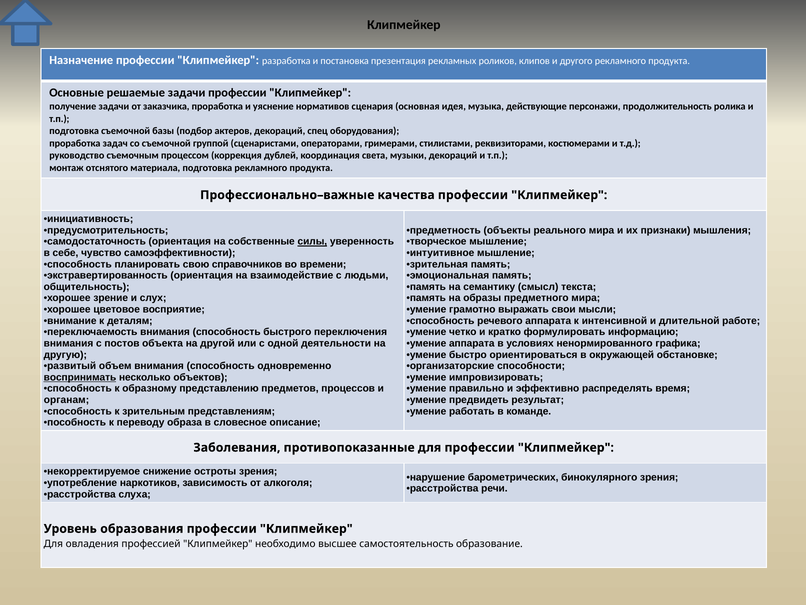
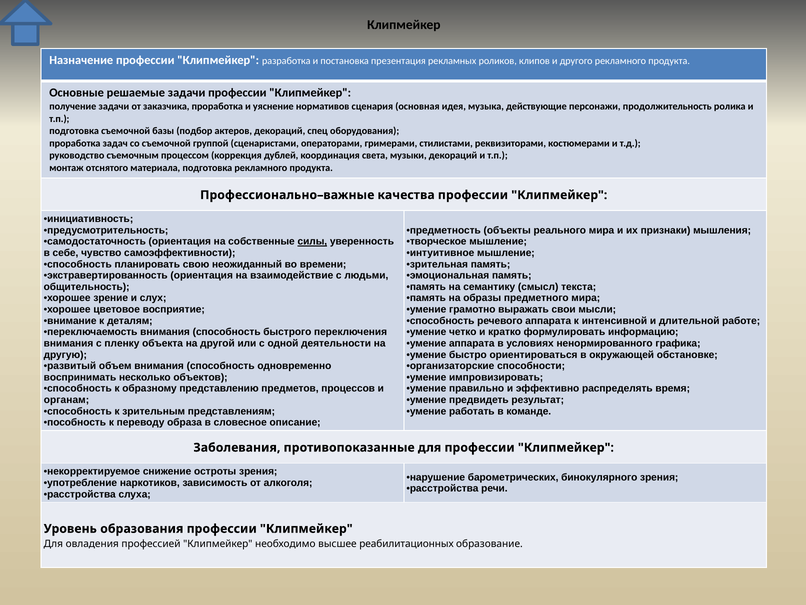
справочников: справочников -> неожиданный
постов: постов -> пленку
воспринимать underline: present -> none
самостоятельность: самостоятельность -> реабилитационных
